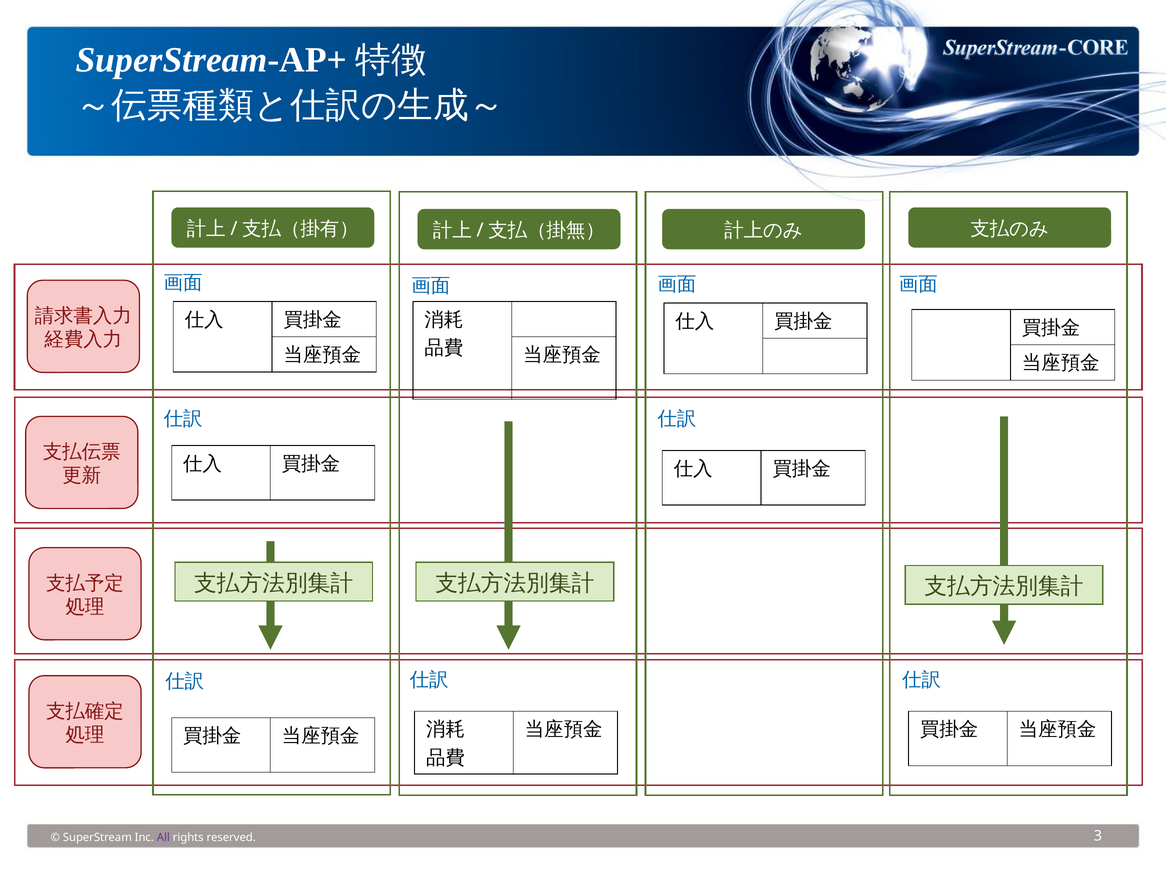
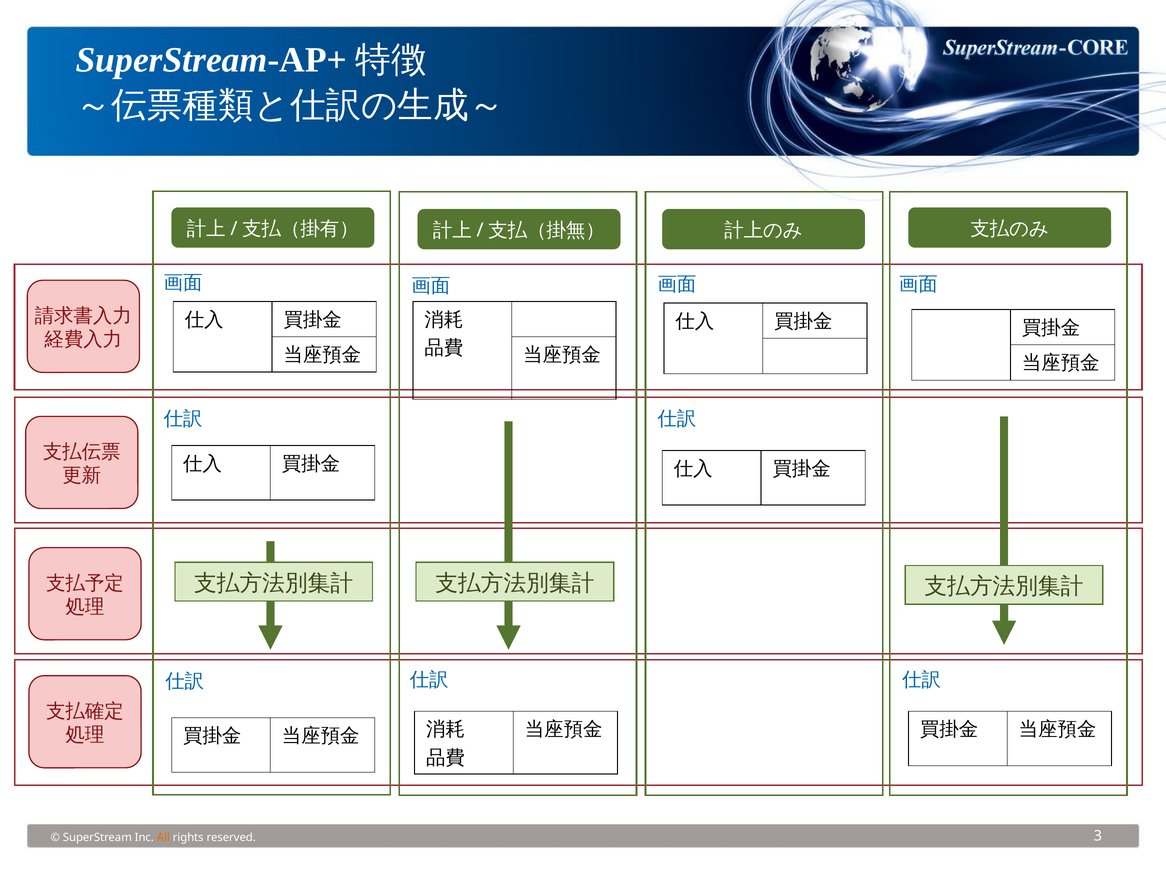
All colour: purple -> orange
